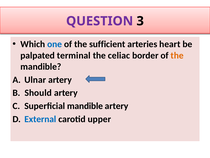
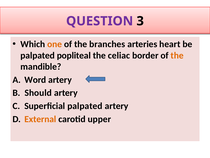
one colour: blue -> orange
sufficient: sufficient -> branches
terminal: terminal -> popliteal
Ulnar: Ulnar -> Word
Superficial mandible: mandible -> palpated
External colour: blue -> orange
